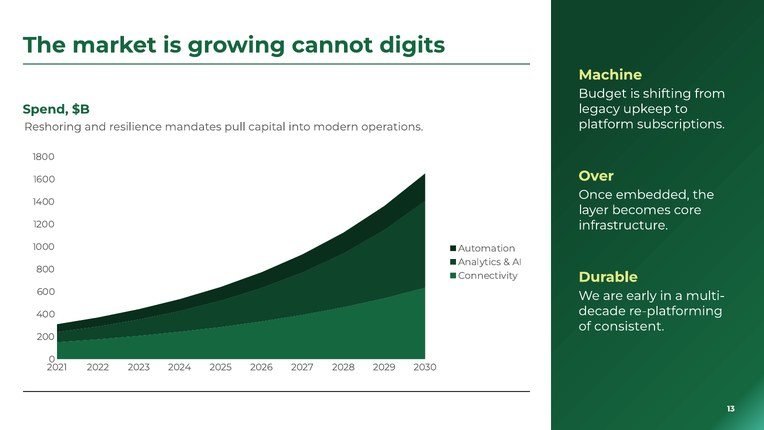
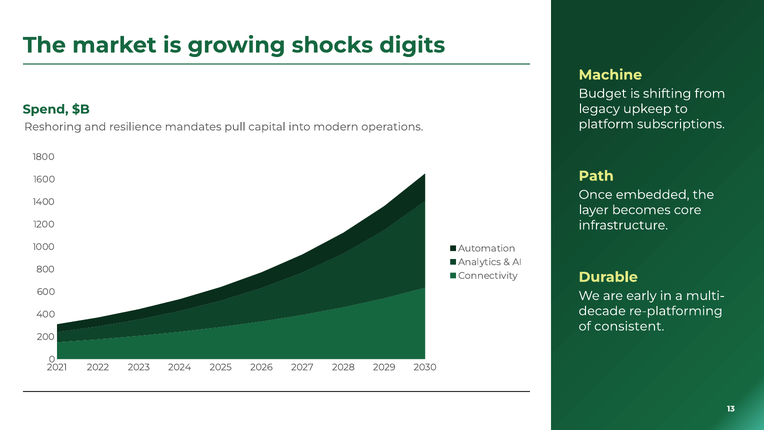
cannot: cannot -> shocks
Over: Over -> Path
